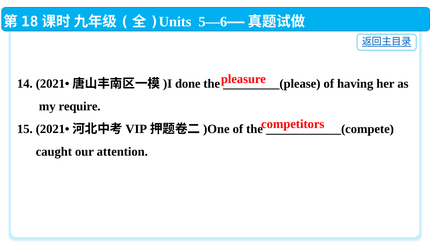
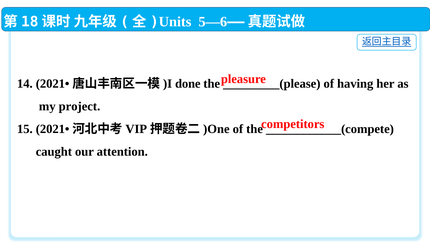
require: require -> project
